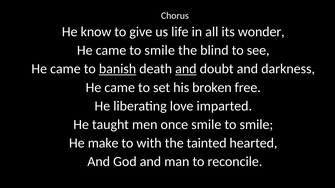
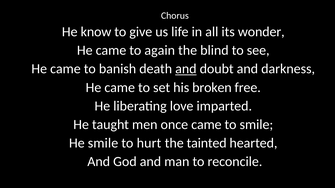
came to smile: smile -> again
banish underline: present -> none
once smile: smile -> came
He make: make -> smile
with: with -> hurt
